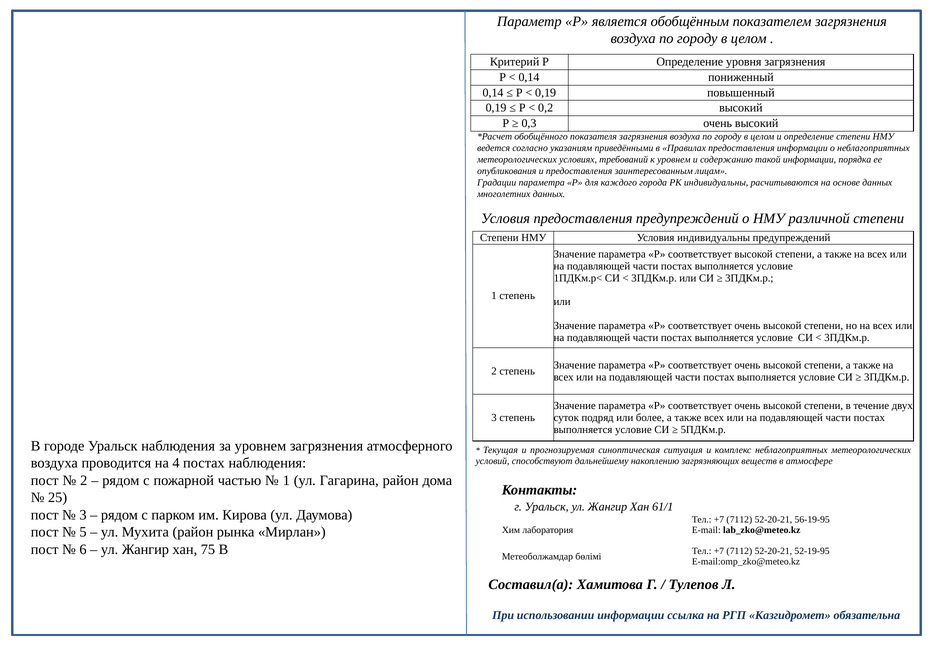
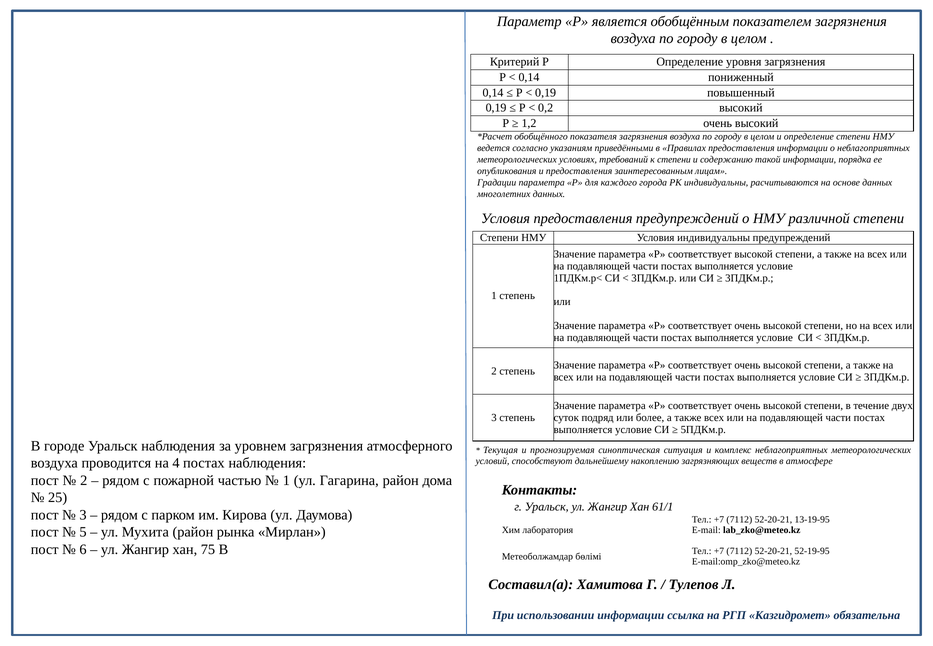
0,3: 0,3 -> 1,2
к уровнем: уровнем -> степени
56-19-95: 56-19-95 -> 13-19-95
